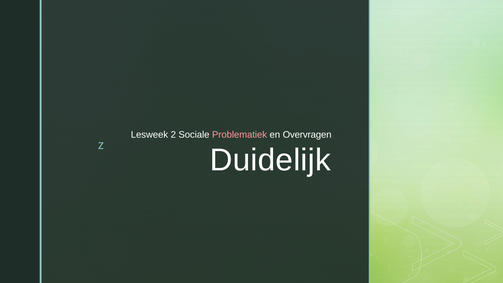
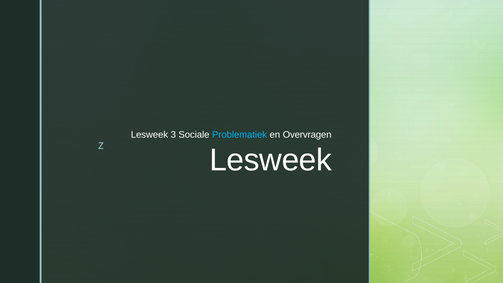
2: 2 -> 3
Problematiek colour: pink -> light blue
Duidelijk at (270, 160): Duidelijk -> Lesweek
